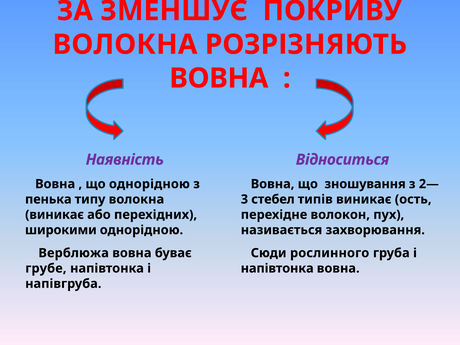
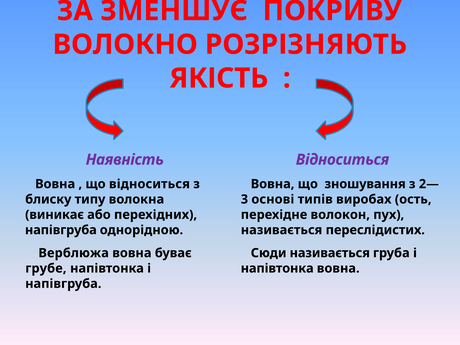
ВОЛОКНА at (125, 45): ВОЛОКНА -> ВОЛОКНО
ВОВНА at (219, 78): ВОВНА -> ЯКІСТЬ
що однорідною: однорідною -> відноситься
пенька: пенька -> блиску
стебел: стебел -> основі
типів виникає: виникає -> виробах
широкими at (61, 230): широкими -> напівгруба
захворювання: захворювання -> переслідистих
Сюди рослинного: рослинного -> називається
